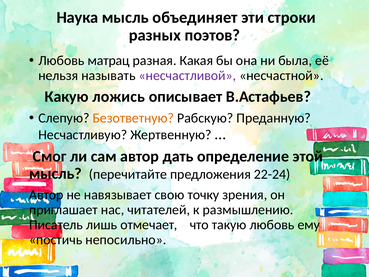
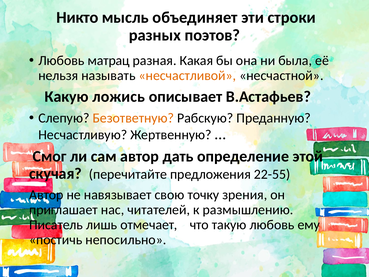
Наука: Наука -> Никто
несчастливой colour: purple -> orange
мысль at (55, 173): мысль -> скучая
22-24: 22-24 -> 22-55
